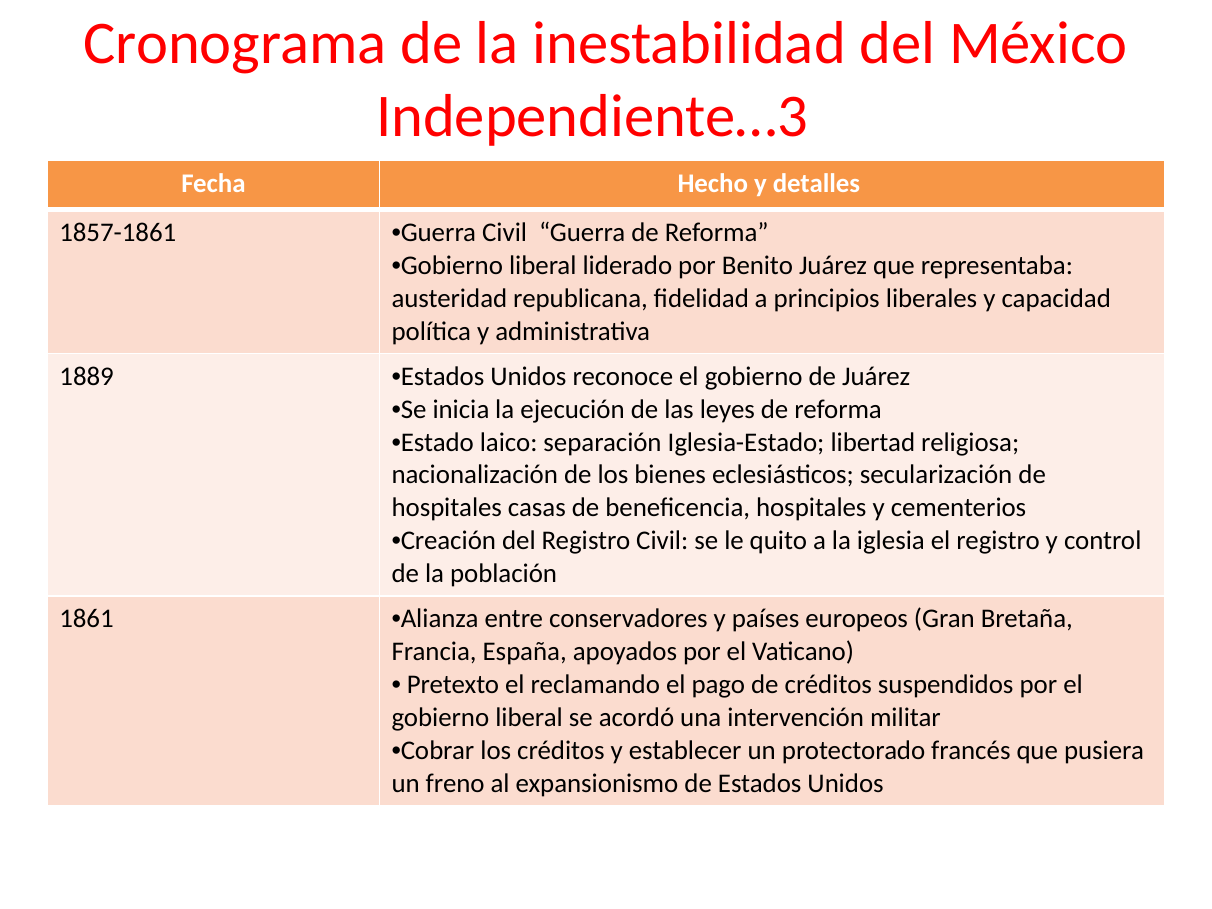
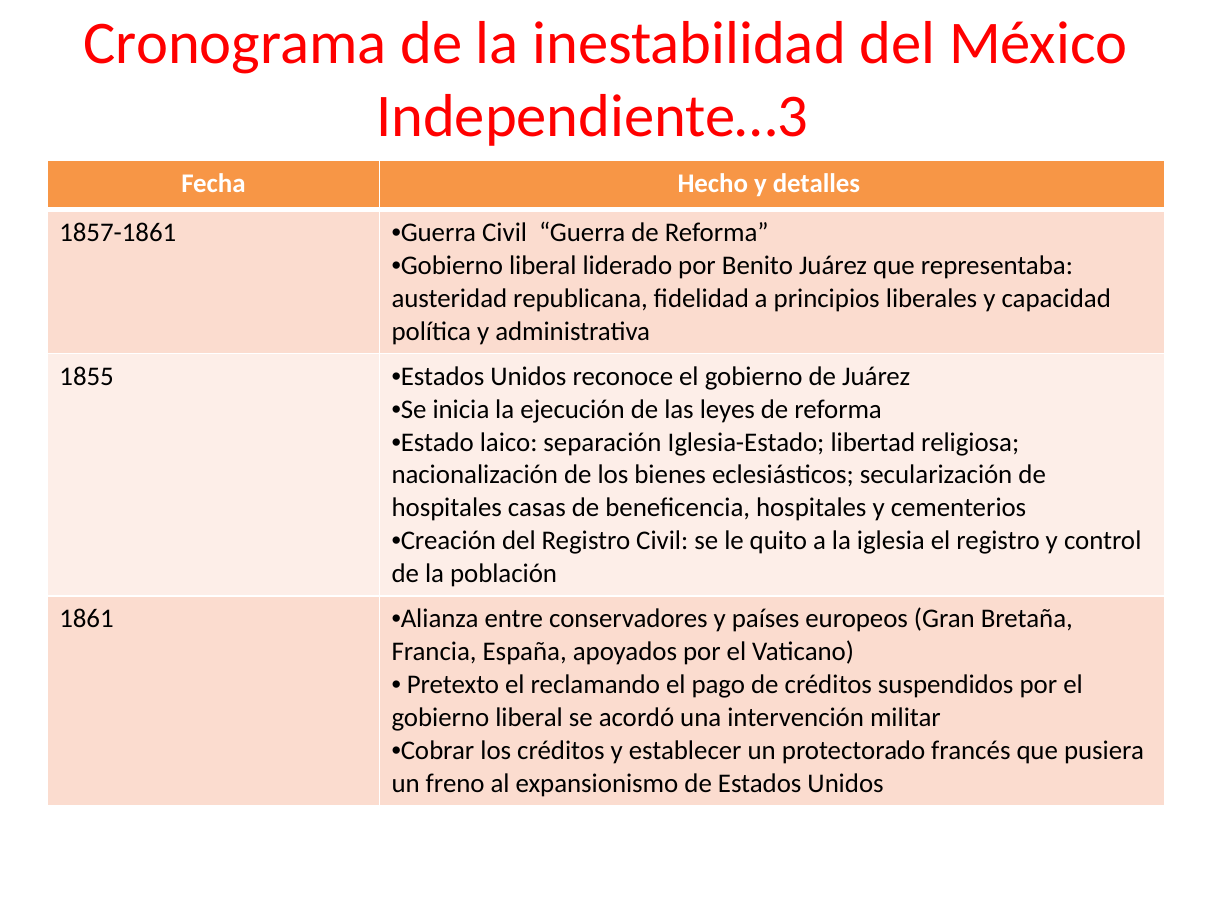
1889: 1889 -> 1855
